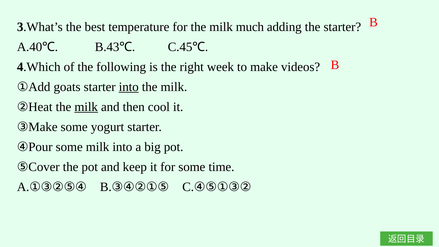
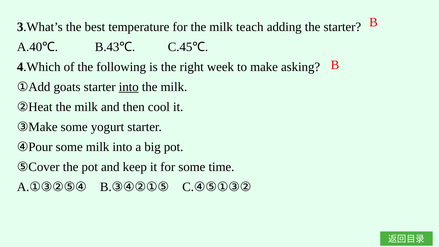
much: much -> teach
videos: videos -> asking
milk at (86, 107) underline: present -> none
